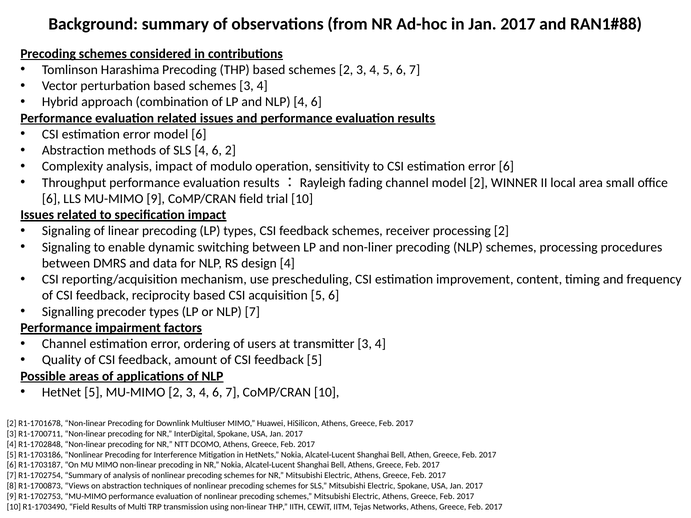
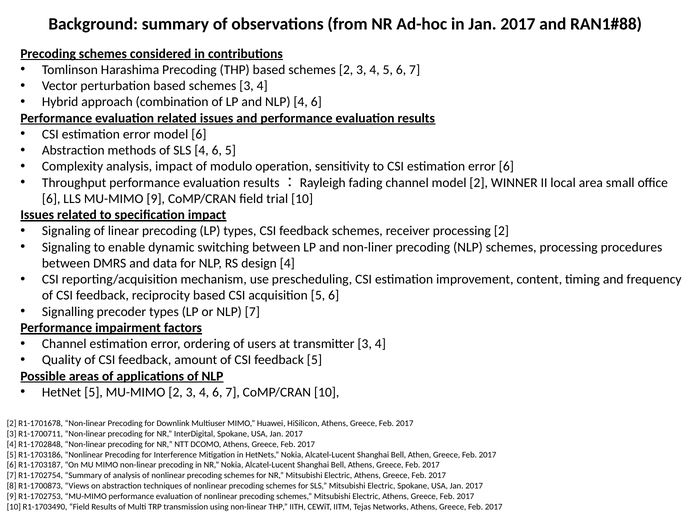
6 2: 2 -> 5
